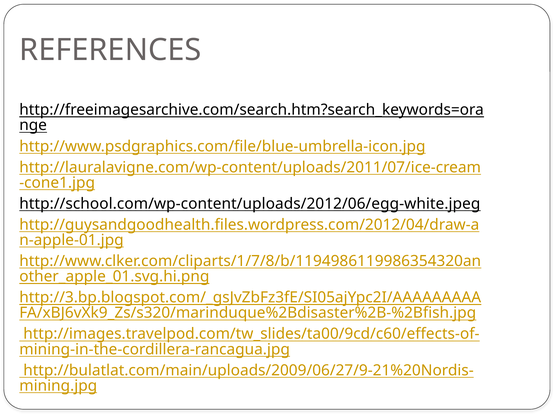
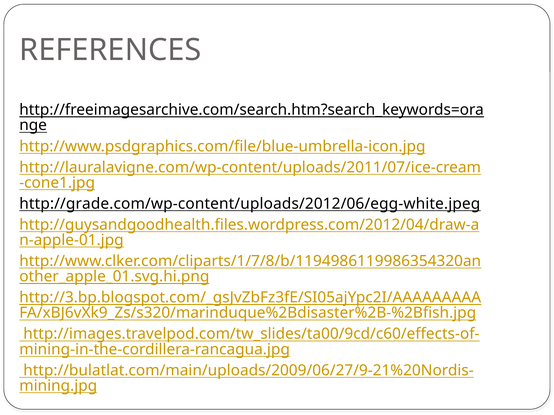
http://school.com/wp-content/uploads/2012/06/egg-white.jpeg: http://school.com/wp-content/uploads/2012/06/egg-white.jpeg -> http://grade.com/wp-content/uploads/2012/06/egg-white.jpeg
